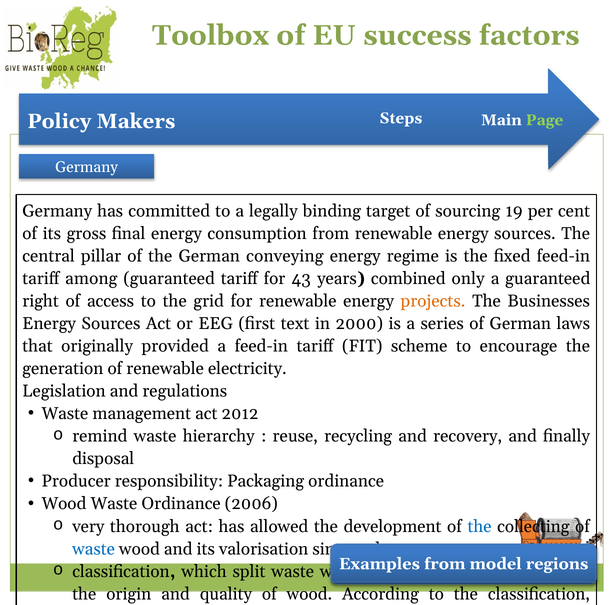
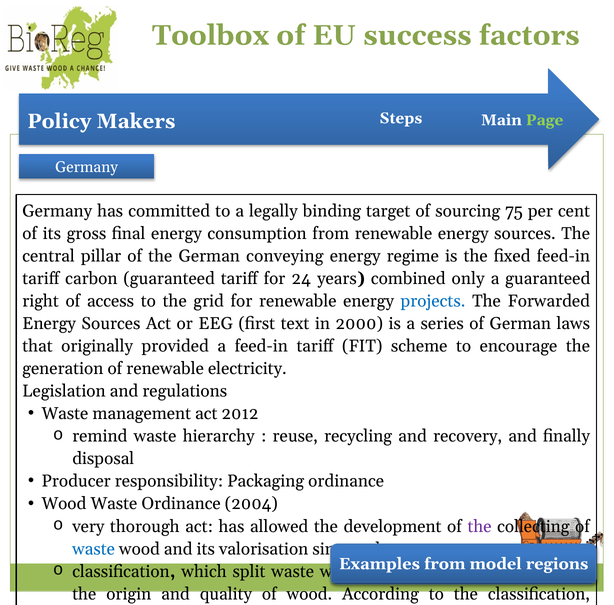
19: 19 -> 75
among: among -> carbon
43: 43 -> 24
projects at (433, 301) colour: orange -> blue
Businesses: Businesses -> Forwarded
2006: 2006 -> 2004
the at (480, 526) colour: blue -> purple
